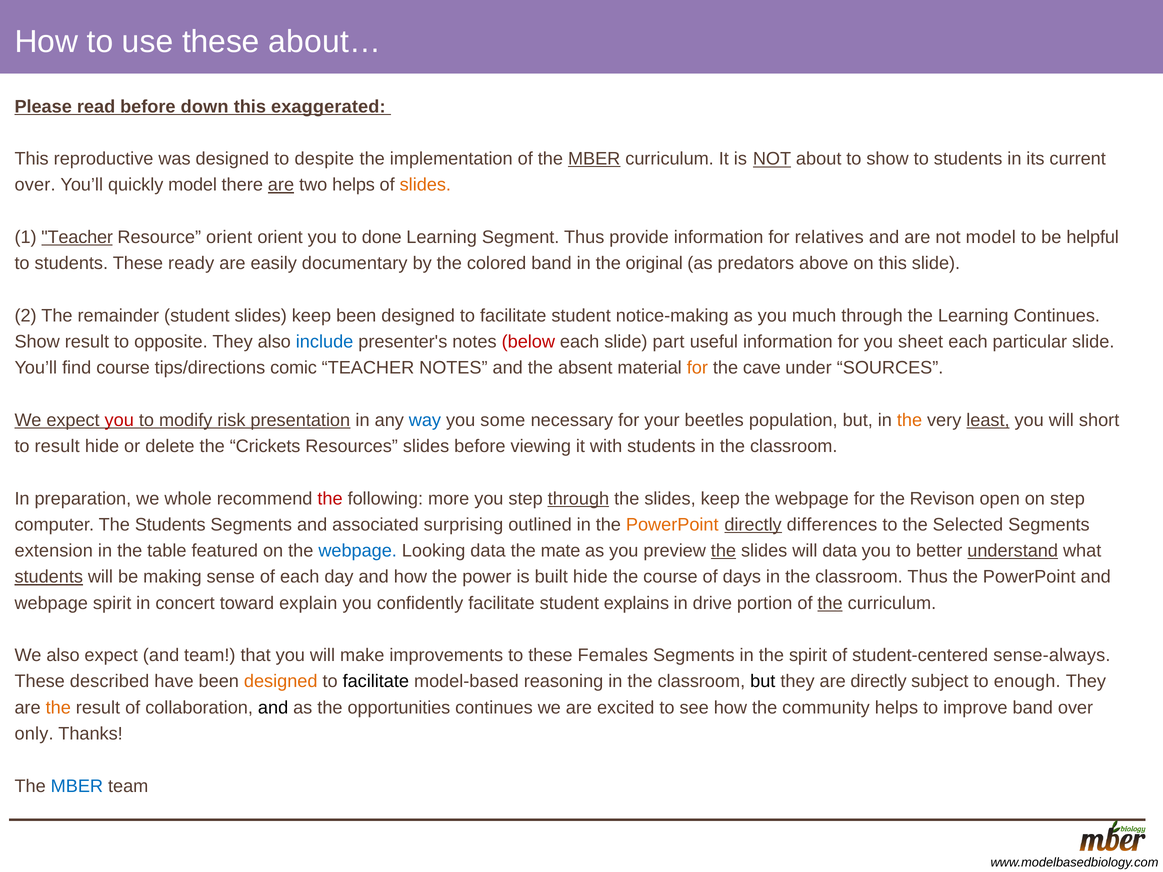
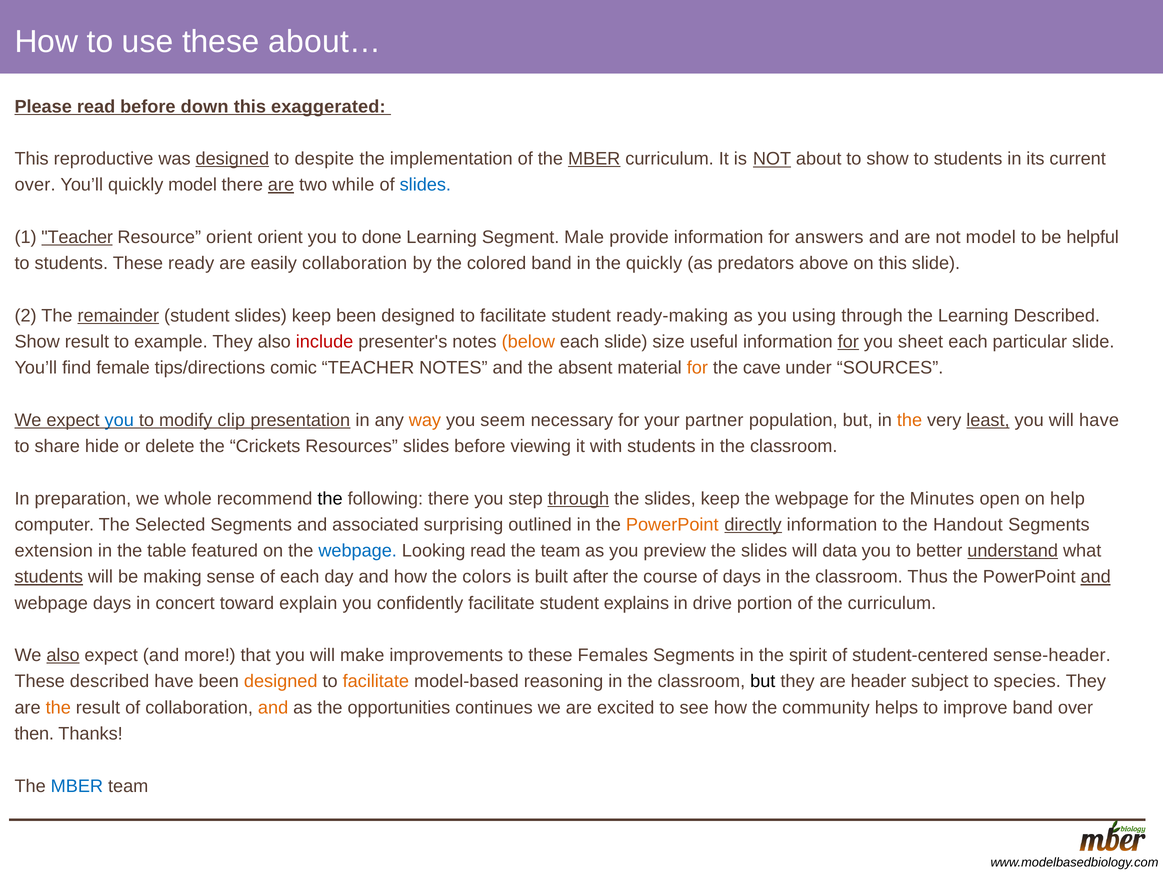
designed at (232, 159) underline: none -> present
two helps: helps -> while
slides at (425, 185) colour: orange -> blue
Segment Thus: Thus -> Male
relatives: relatives -> answers
easily documentary: documentary -> collaboration
the original: original -> quickly
remainder underline: none -> present
notice-making: notice-making -> ready-making
much: much -> using
Learning Continues: Continues -> Described
opposite: opposite -> example
include colour: blue -> red
below colour: red -> orange
part: part -> size
for at (848, 342) underline: none -> present
find course: course -> female
you at (119, 420) colour: red -> blue
risk: risk -> clip
way colour: blue -> orange
some: some -> seem
beetles: beetles -> partner
will short: short -> have
to result: result -> share
the at (330, 499) colour: red -> black
following more: more -> there
Revison: Revison -> Minutes
on step: step -> help
The Students: Students -> Selected
directly differences: differences -> information
Selected: Selected -> Handout
Looking data: data -> read
the mate: mate -> team
the at (723, 551) underline: present -> none
power: power -> colors
built hide: hide -> after
and at (1096, 577) underline: none -> present
webpage spirit: spirit -> days
the at (830, 603) underline: present -> none
also at (63, 656) underline: none -> present
and team: team -> more
sense-always: sense-always -> sense-header
facilitate at (376, 682) colour: black -> orange
are directly: directly -> header
enough: enough -> species
and at (273, 708) colour: black -> orange
only: only -> then
